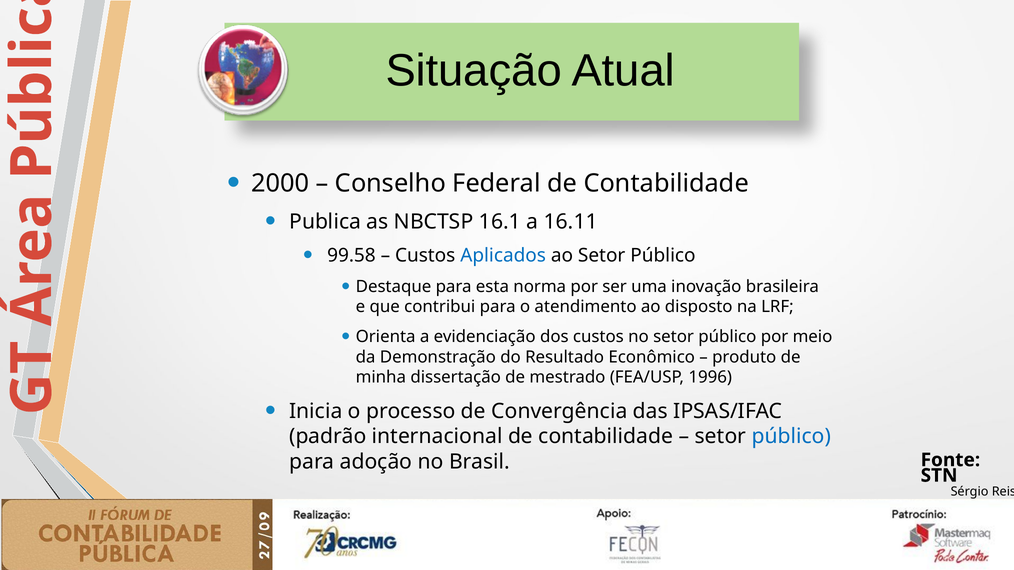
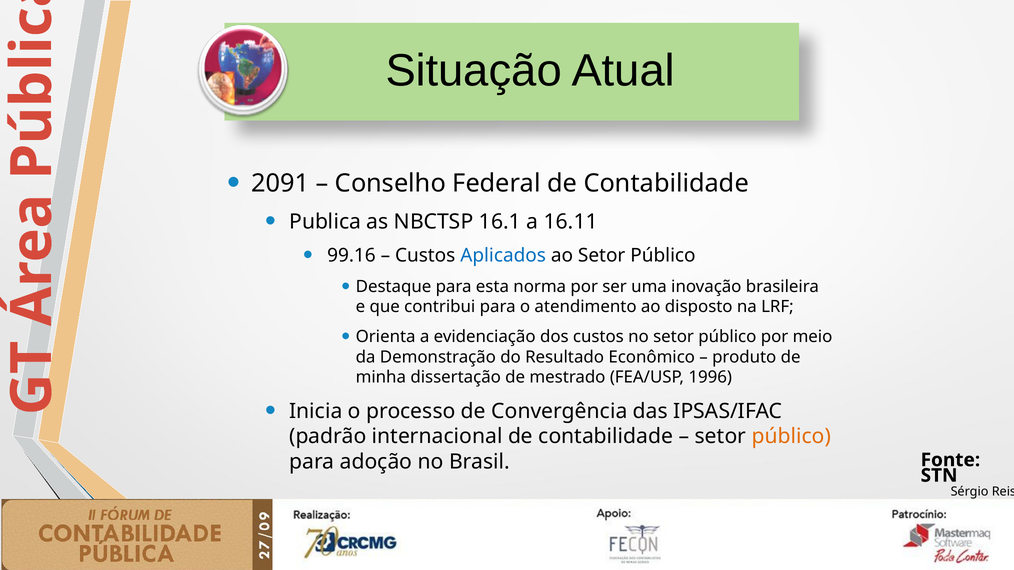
2000: 2000 -> 2091
99.58: 99.58 -> 99.16
público at (791, 437) colour: blue -> orange
